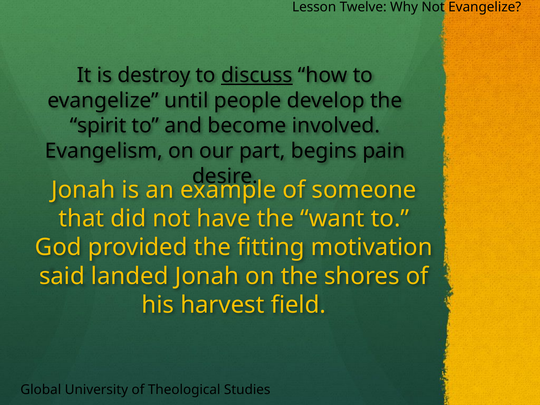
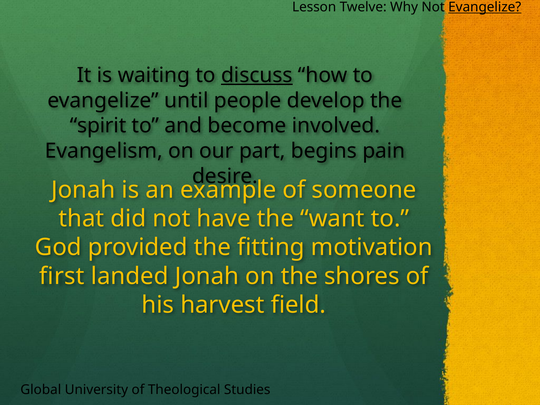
Evangelize at (485, 7) underline: none -> present
destroy: destroy -> waiting
said: said -> first
